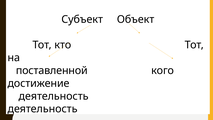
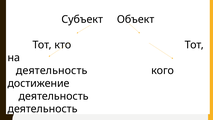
поставленной at (52, 70): поставленной -> деятельность
